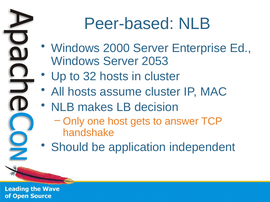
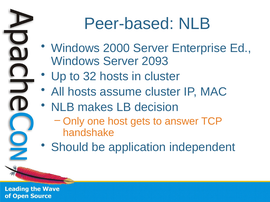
2053: 2053 -> 2093
